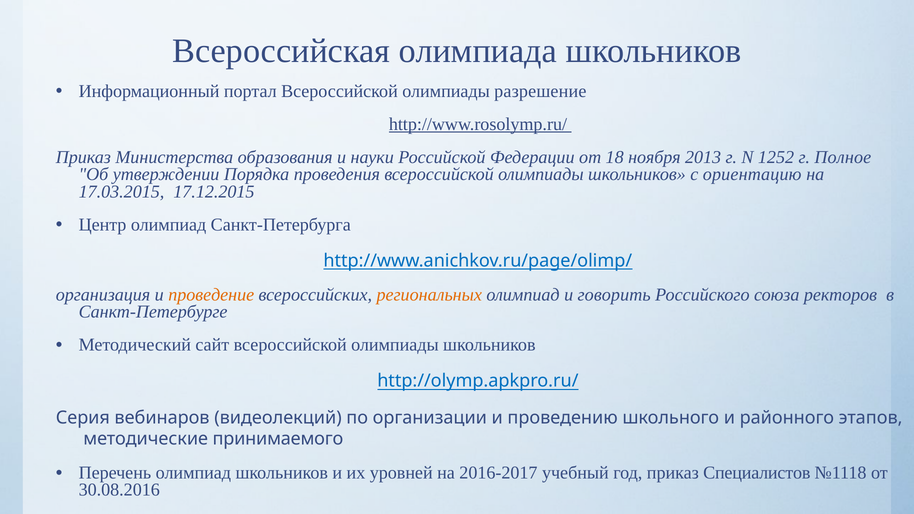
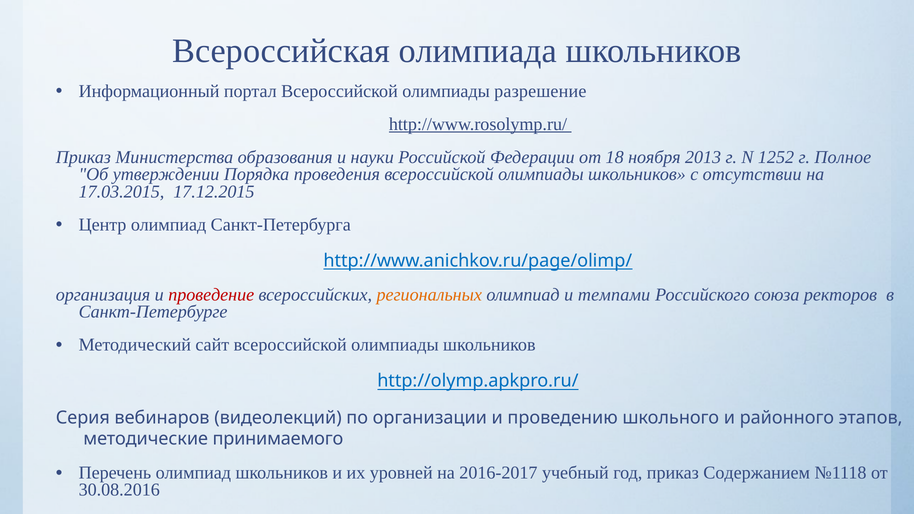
ориентацию: ориентацию -> отсутствии
проведение colour: orange -> red
говорить: говорить -> темпами
Специалистов: Специалистов -> Содержанием
